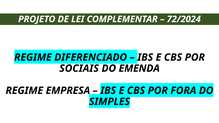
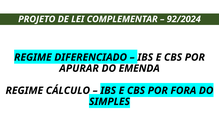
72/2024: 72/2024 -> 92/2024
SOCIAIS: SOCIAIS -> APURAR
EMPRESA: EMPRESA -> CÁLCULO
